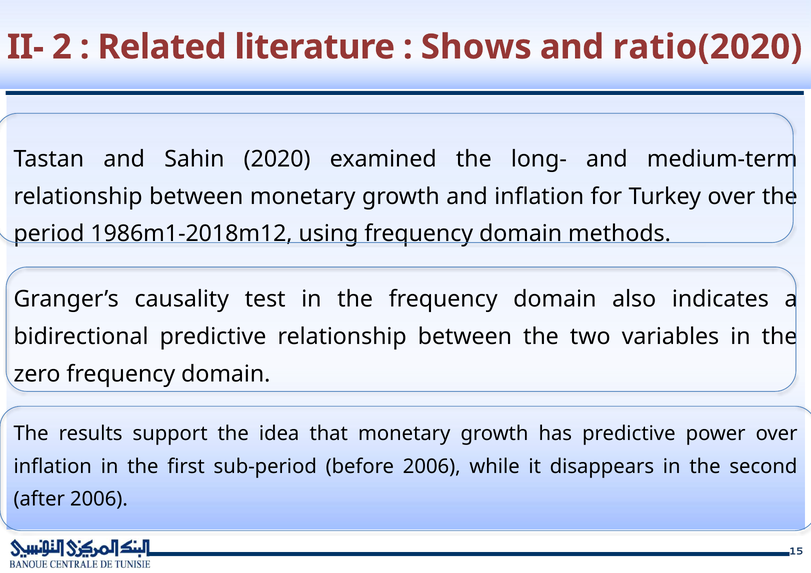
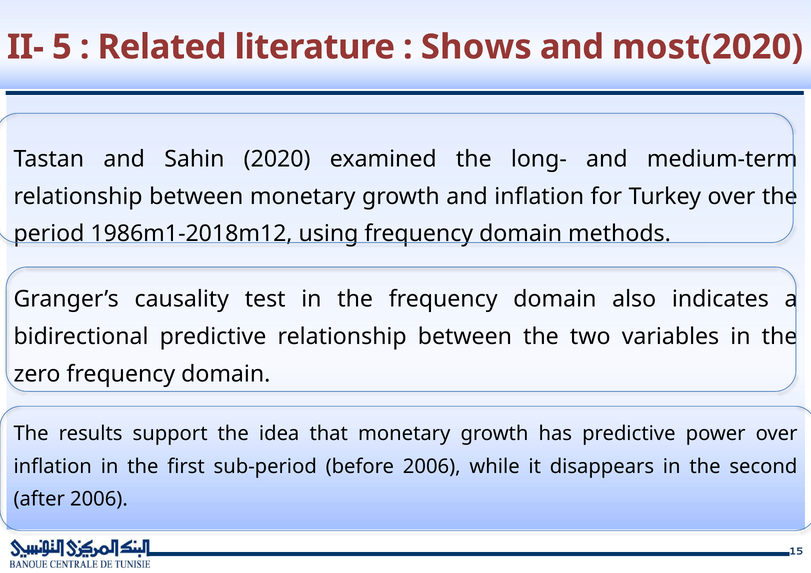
2: 2 -> 5
ratio(2020: ratio(2020 -> most(2020
